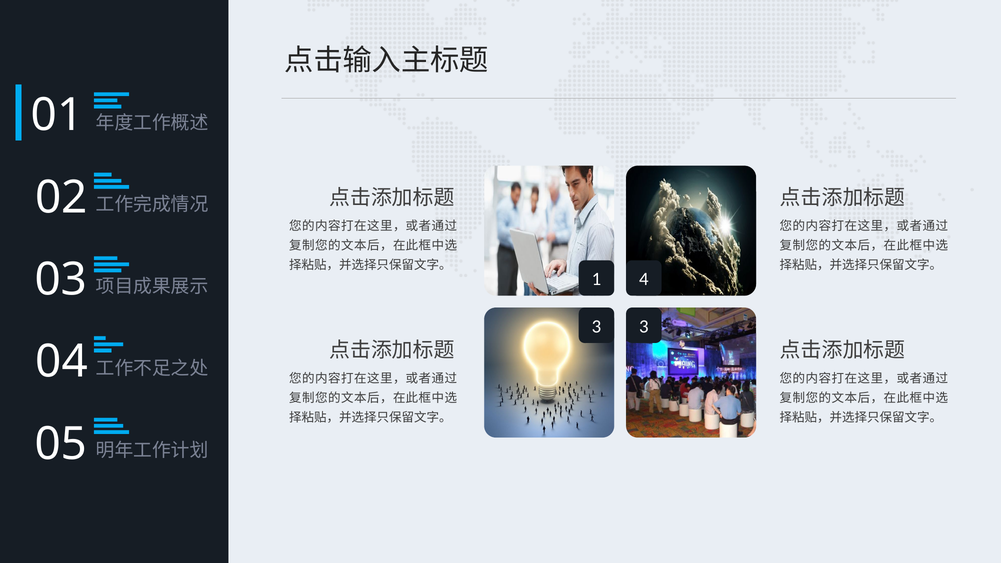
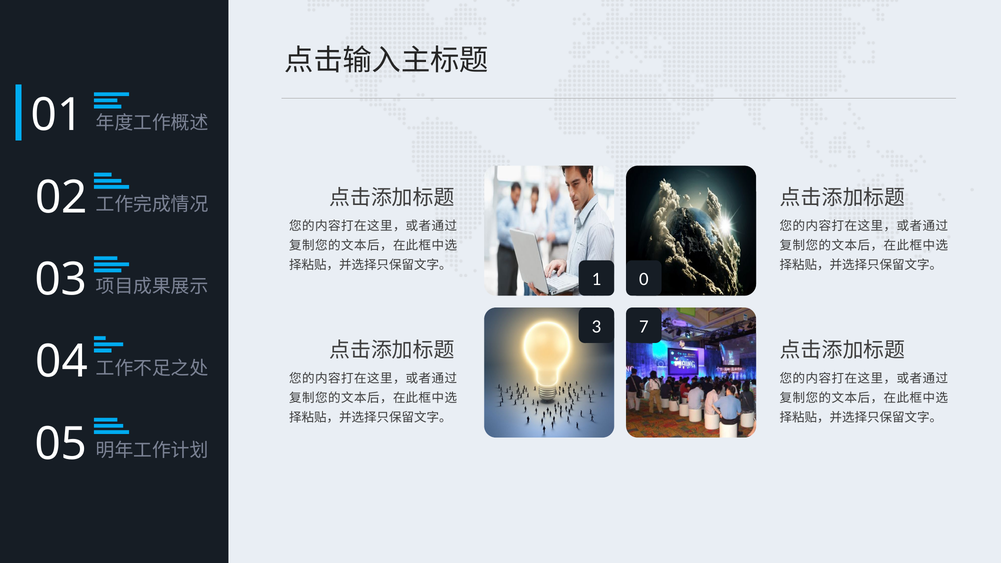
4: 4 -> 0
3 3: 3 -> 7
